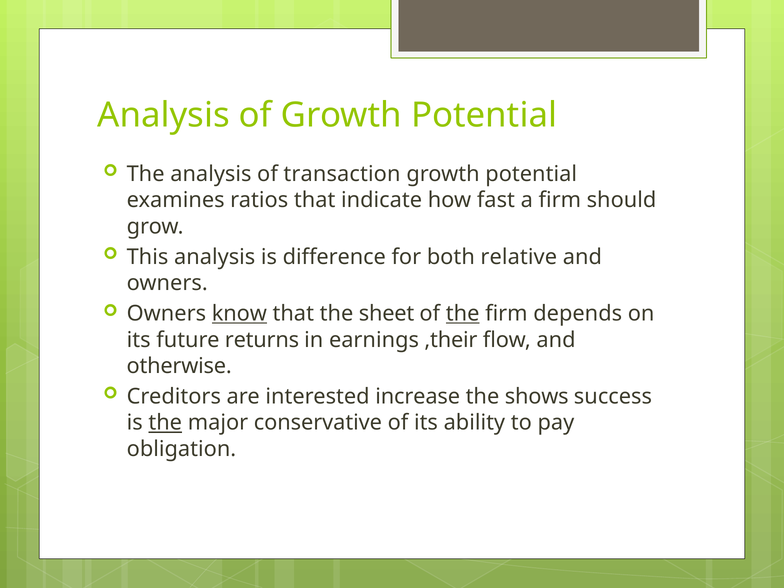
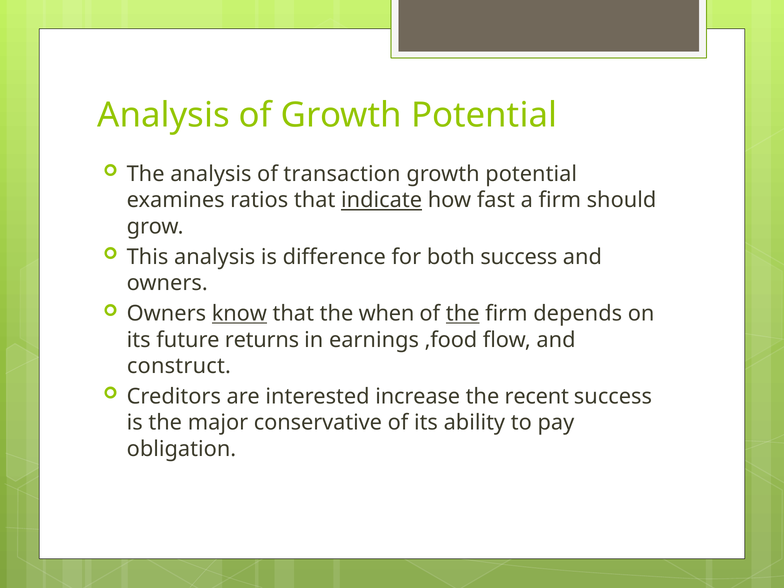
indicate underline: none -> present
both relative: relative -> success
sheet: sheet -> when
,their: ,their -> ,food
otherwise: otherwise -> construct
shows: shows -> recent
the at (165, 423) underline: present -> none
